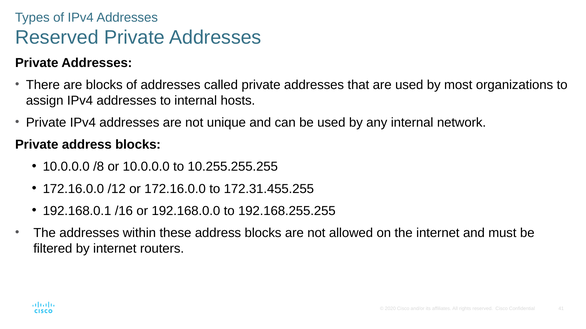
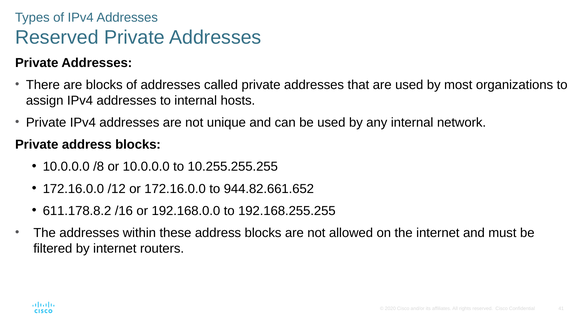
172.31.455.255: 172.31.455.255 -> 944.82.661.652
192.168.0.1: 192.168.0.1 -> 611.178.8.2
